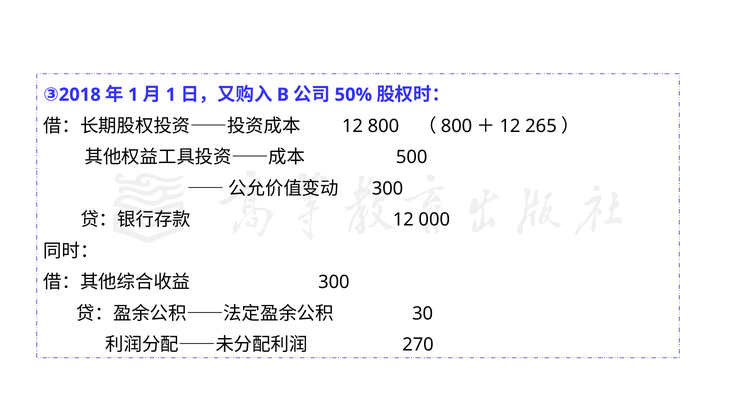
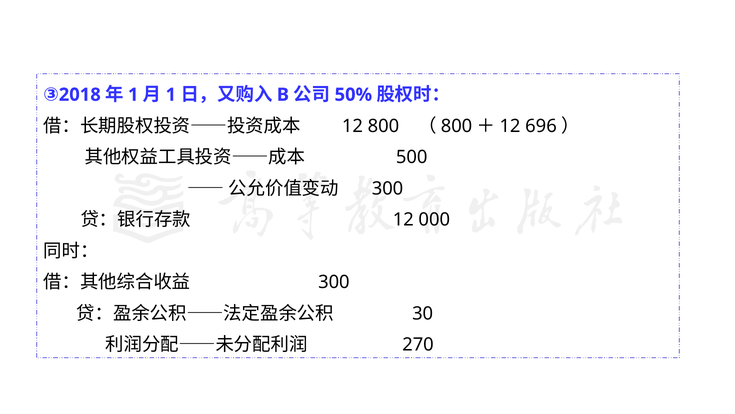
265: 265 -> 696
